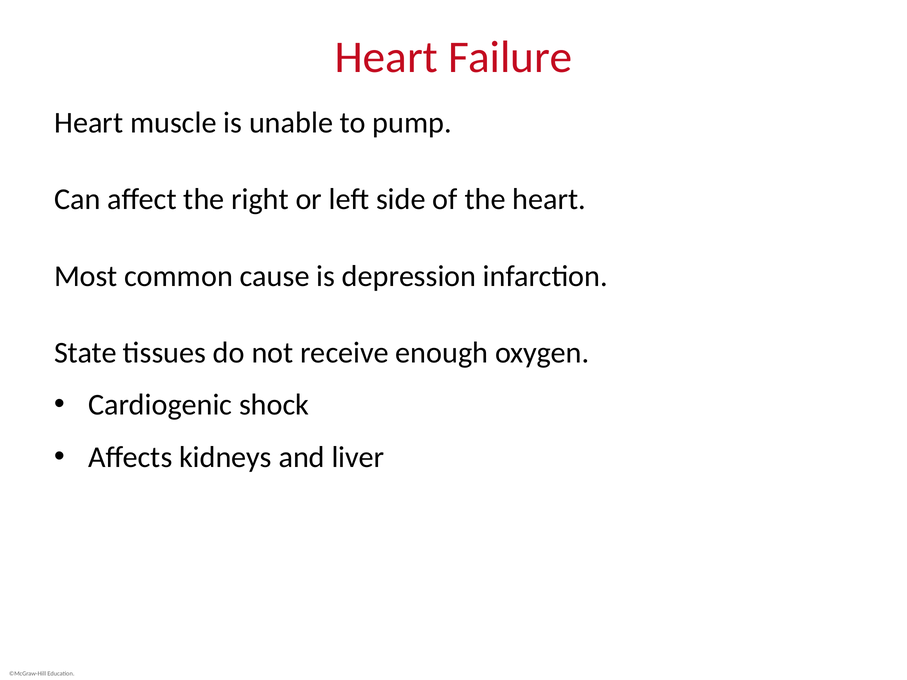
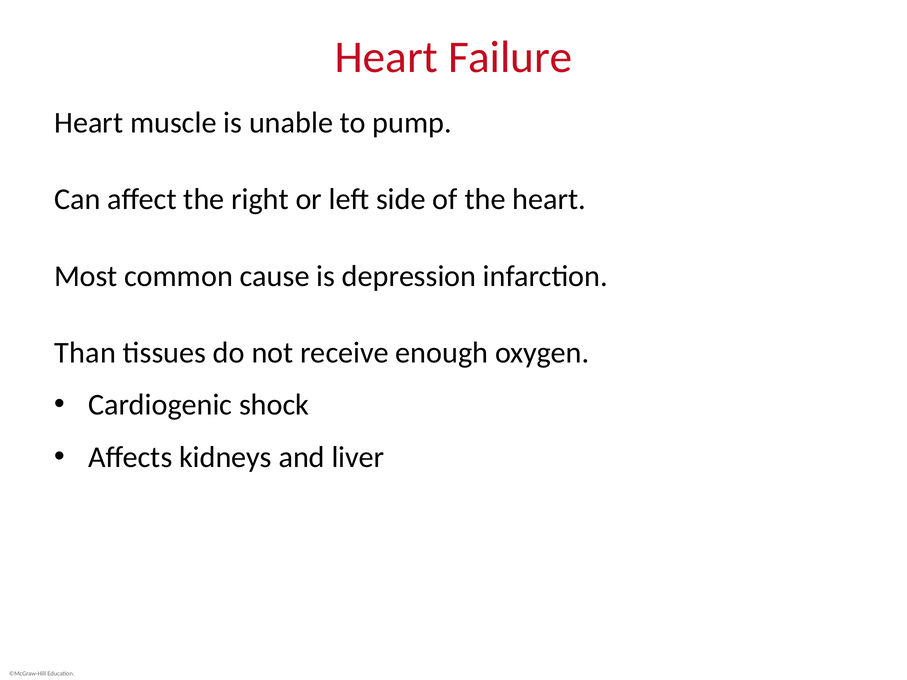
State: State -> Than
